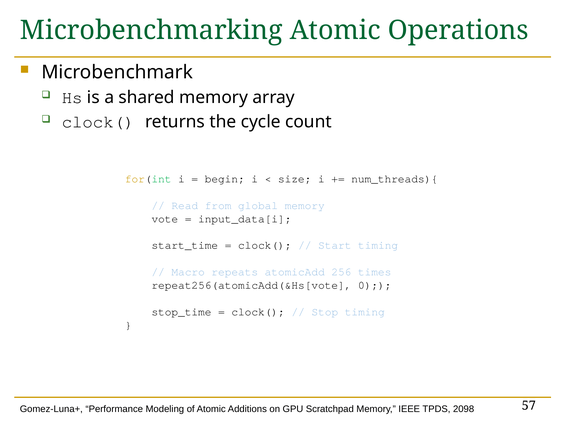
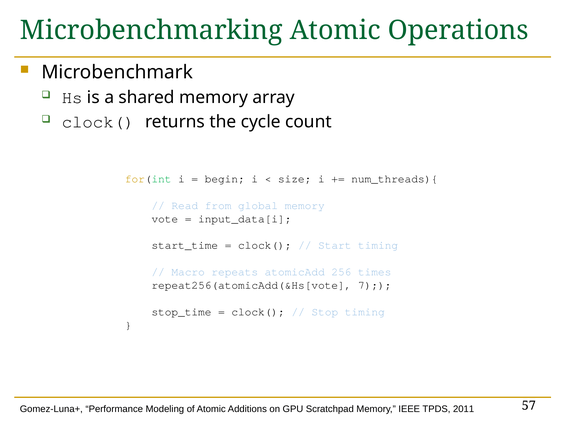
0: 0 -> 7
2098: 2098 -> 2011
